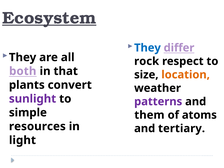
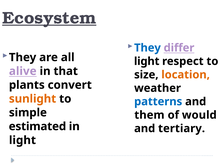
rock at (147, 61): rock -> light
both: both -> alive
sunlight colour: purple -> orange
patterns colour: purple -> blue
atoms: atoms -> would
resources: resources -> estimated
